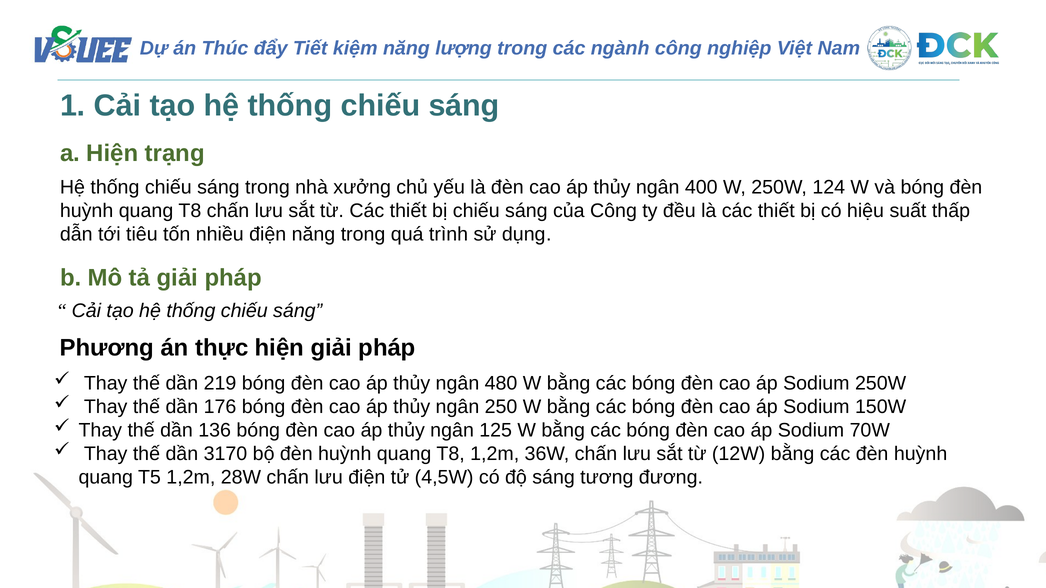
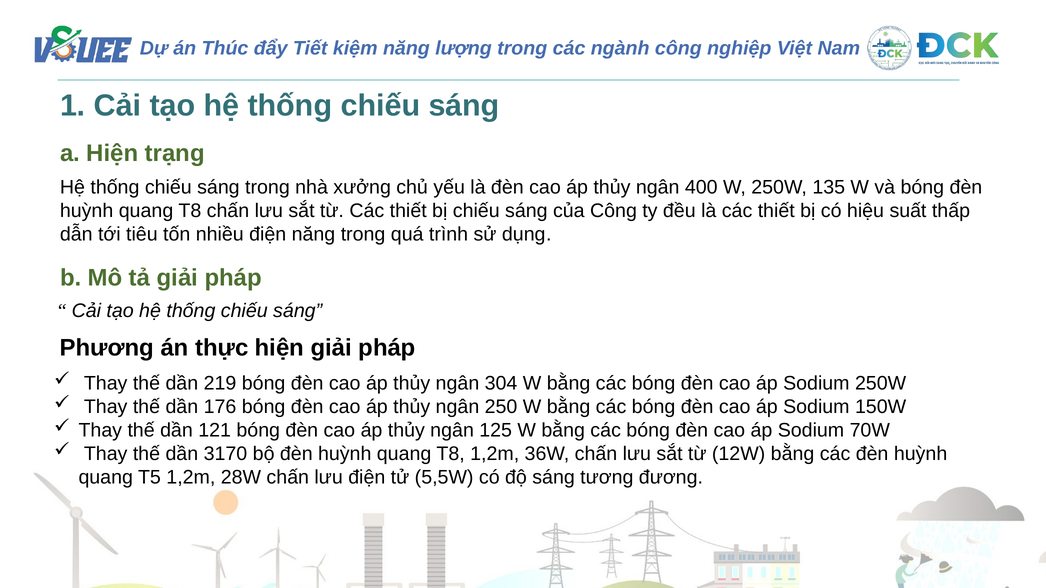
124: 124 -> 135
480: 480 -> 304
136: 136 -> 121
4,5W: 4,5W -> 5,5W
